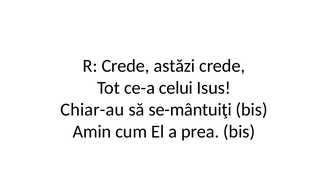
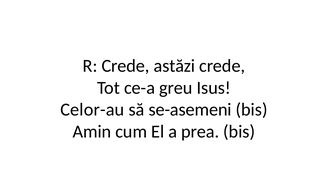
celui: celui -> greu
Chiar-au: Chiar-au -> Celor-au
se-mântuiţi: se-mântuiţi -> se-asemeni
